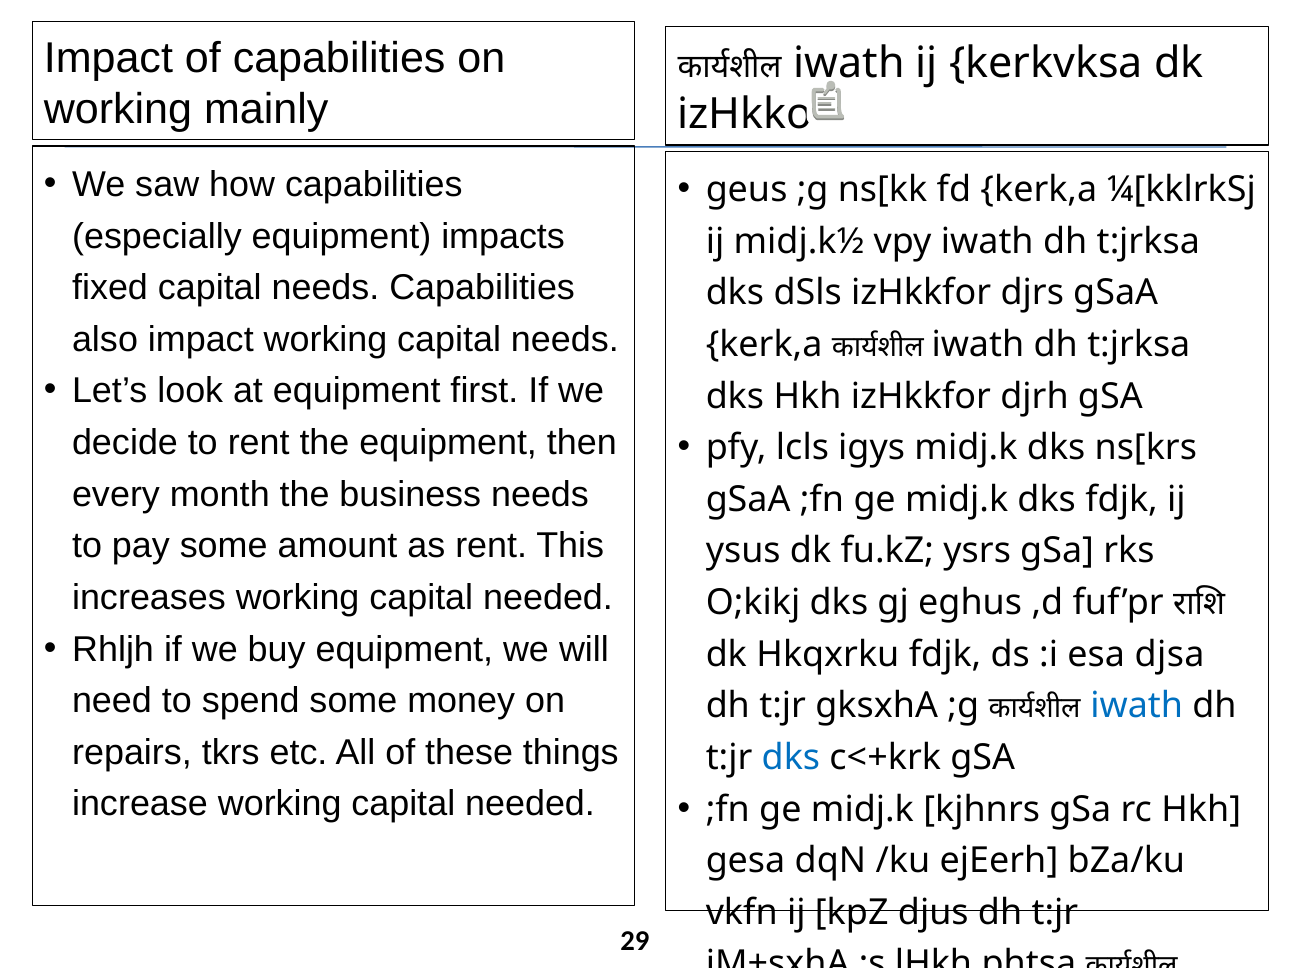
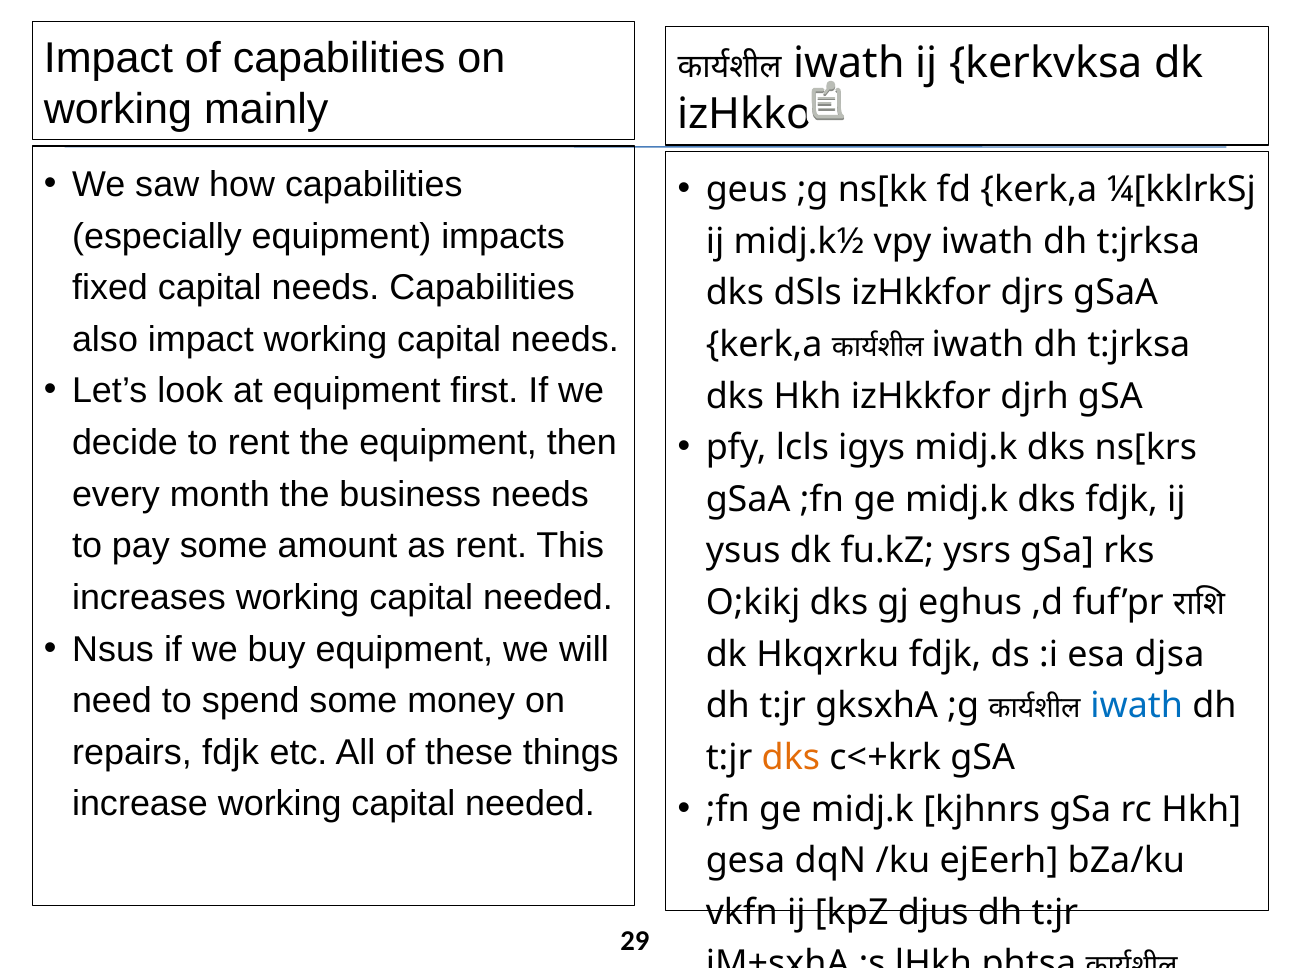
Rhljh: Rhljh -> Nsus
repairs tkrs: tkrs -> fdjk
dks at (791, 758) colour: blue -> orange
